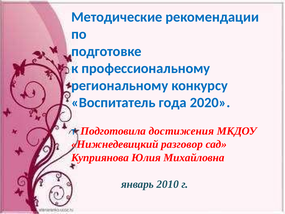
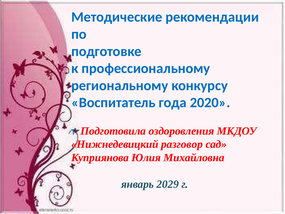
достижения: достижения -> оздоровления
2010: 2010 -> 2029
